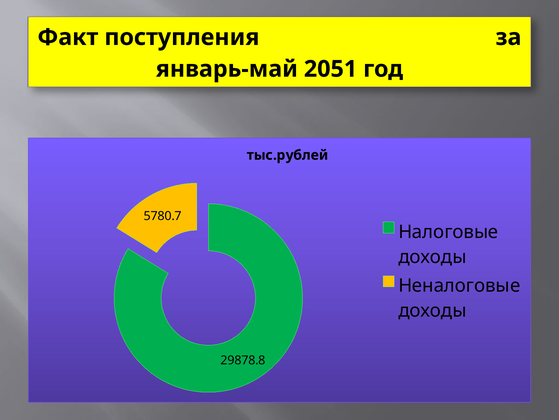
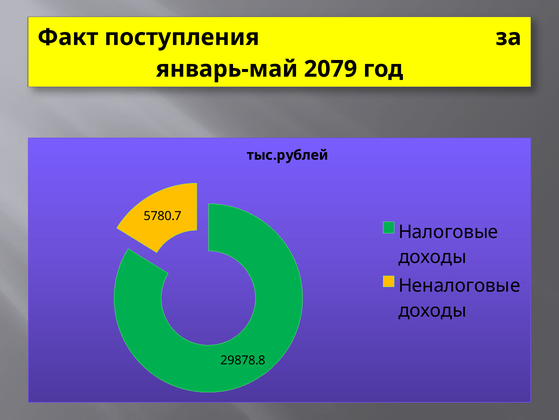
2051: 2051 -> 2079
